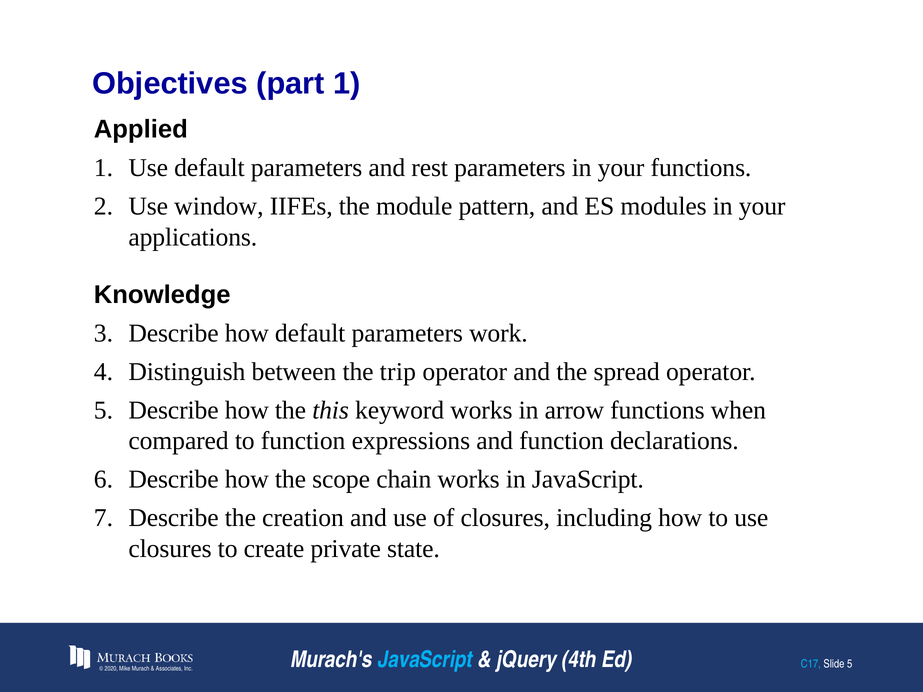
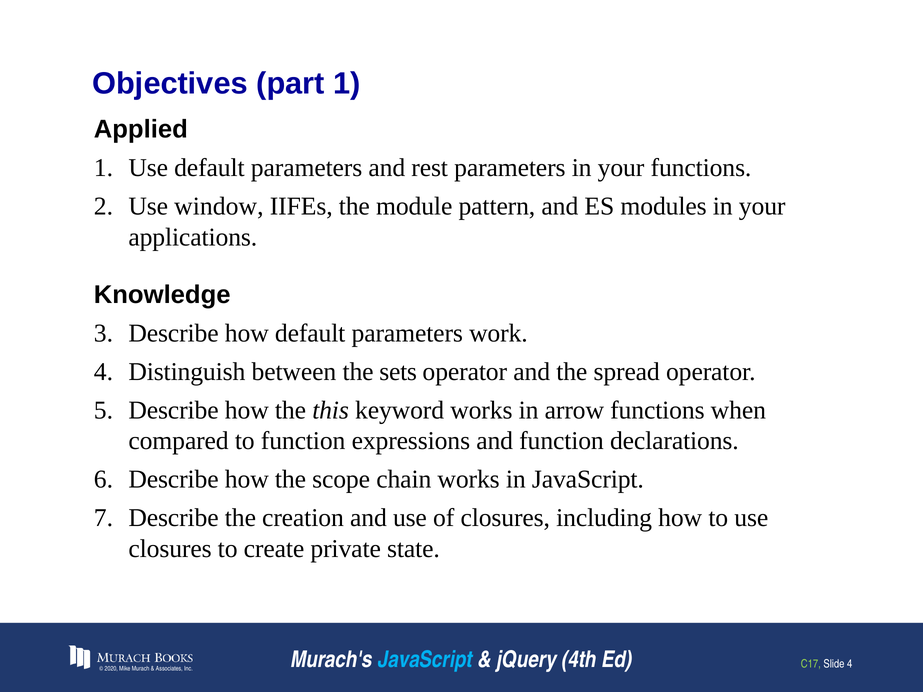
trip: trip -> sets
C17 colour: light blue -> light green
Slide 5: 5 -> 4
